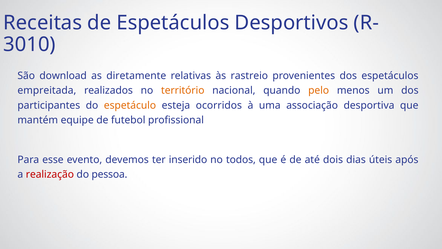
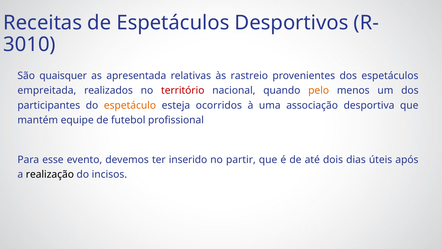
download: download -> quaisquer
diretamente: diretamente -> apresentada
território colour: orange -> red
todos: todos -> partir
realização colour: red -> black
pessoa: pessoa -> incisos
